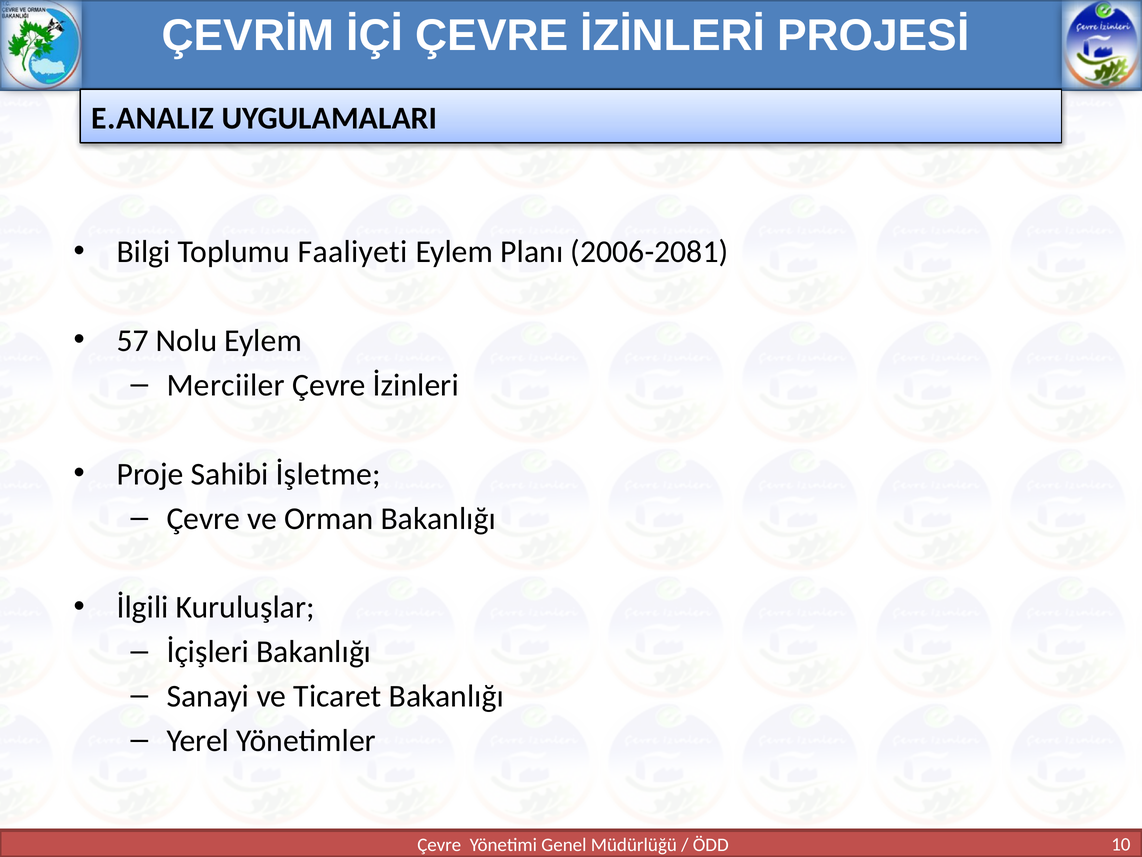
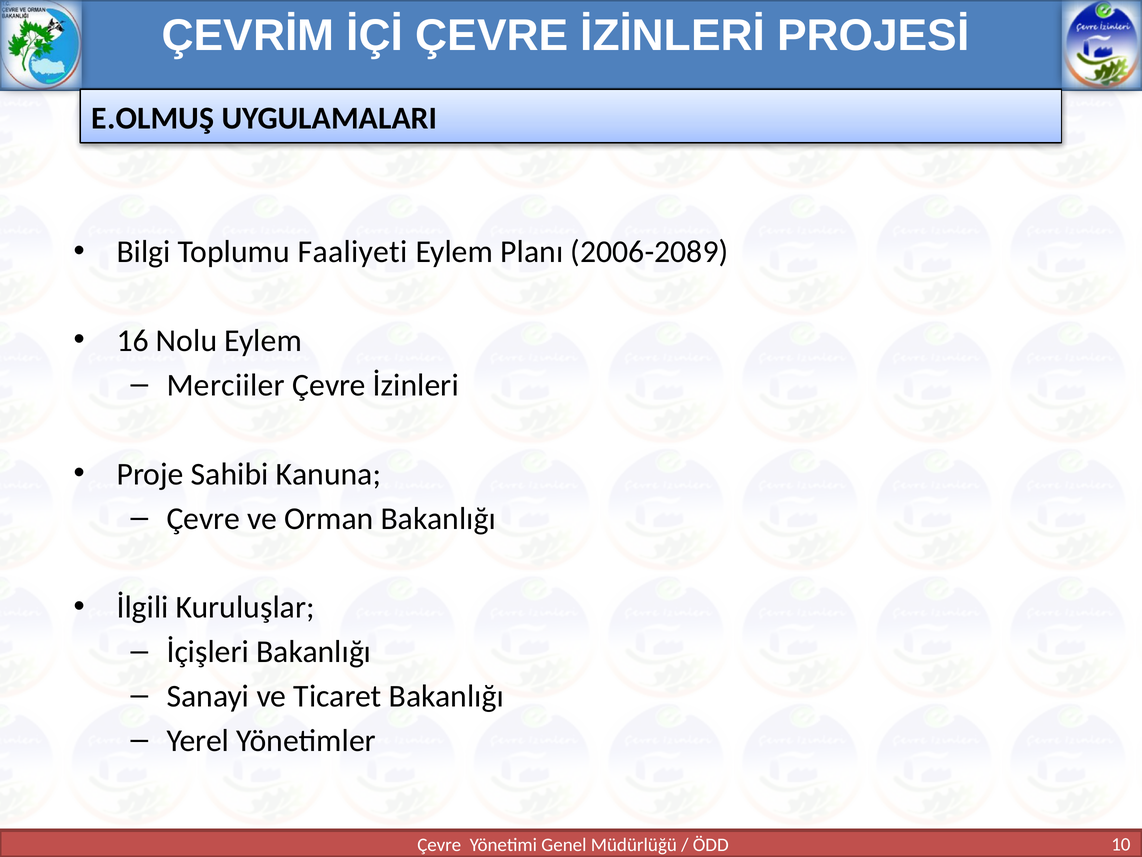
E.ANALIZ: E.ANALIZ -> E.OLMUŞ
2006-2081: 2006-2081 -> 2006-2089
57: 57 -> 16
İşletme: İşletme -> Kanuna
